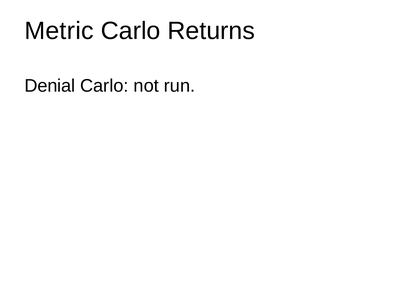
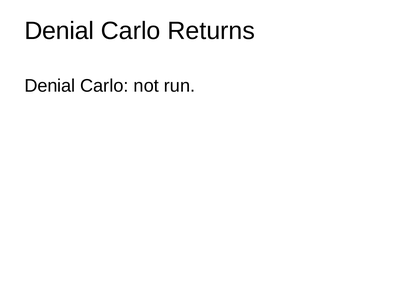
Metric at (59, 31): Metric -> Denial
